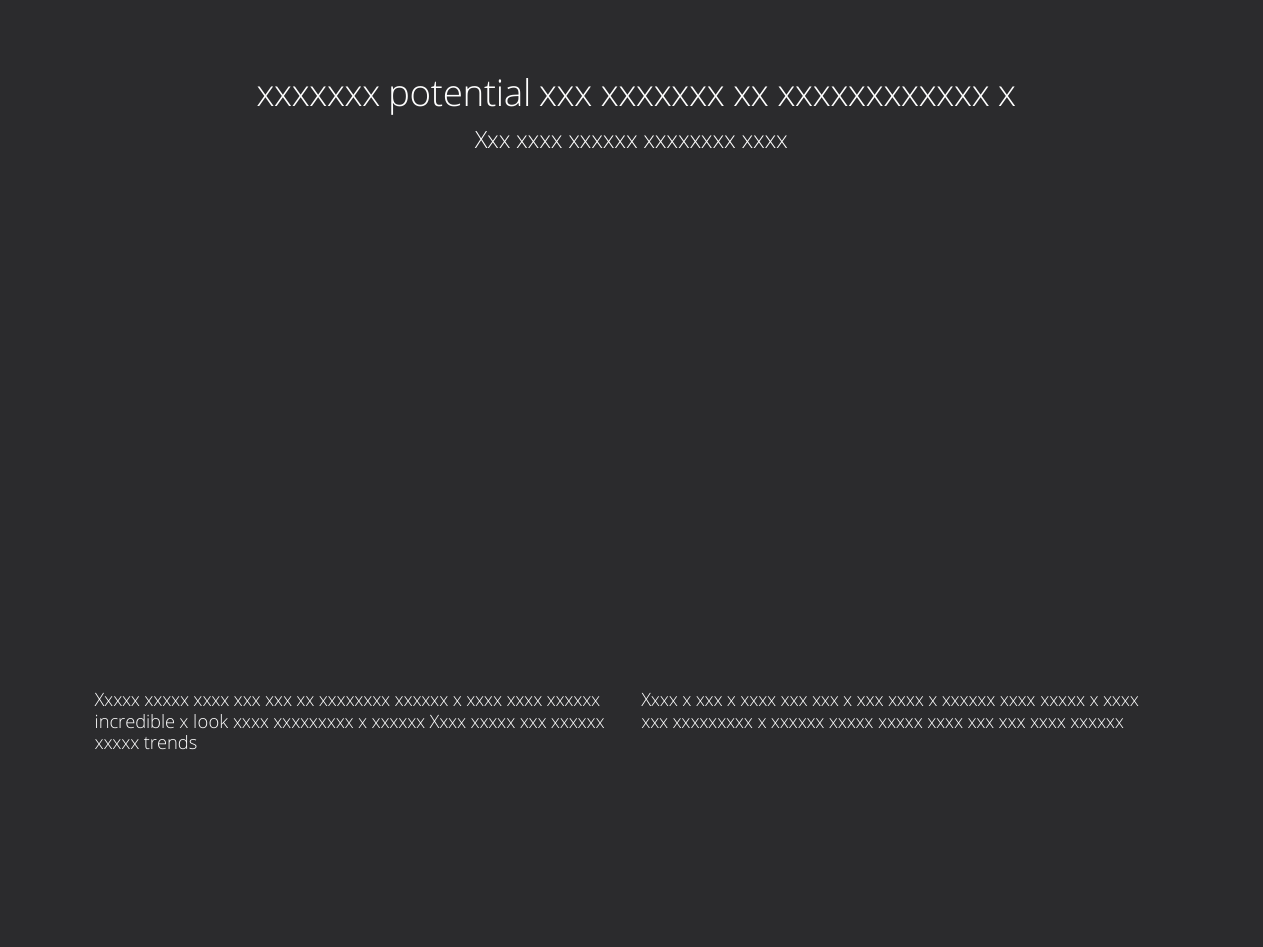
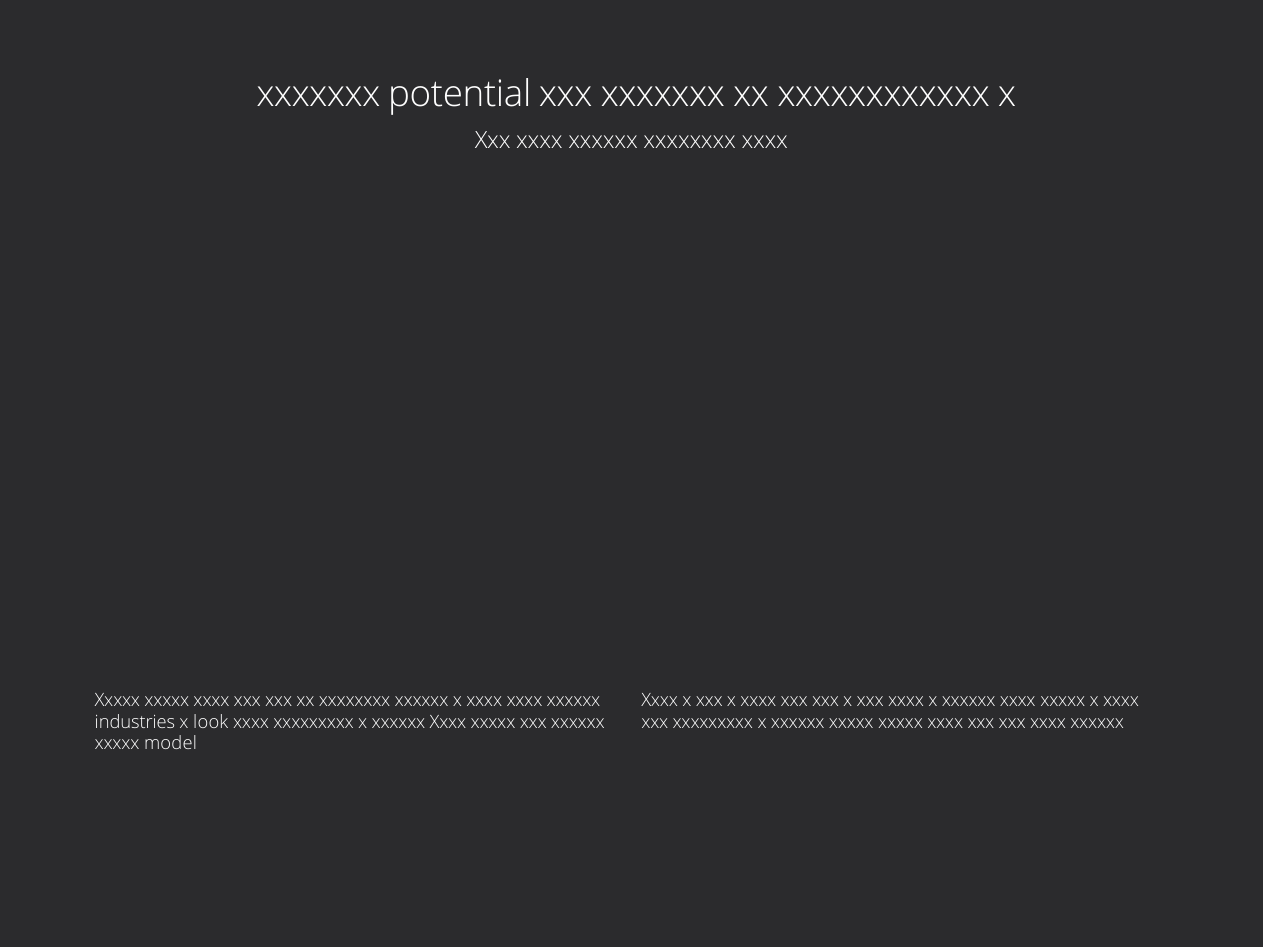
incredible: incredible -> industries
trends: trends -> model
